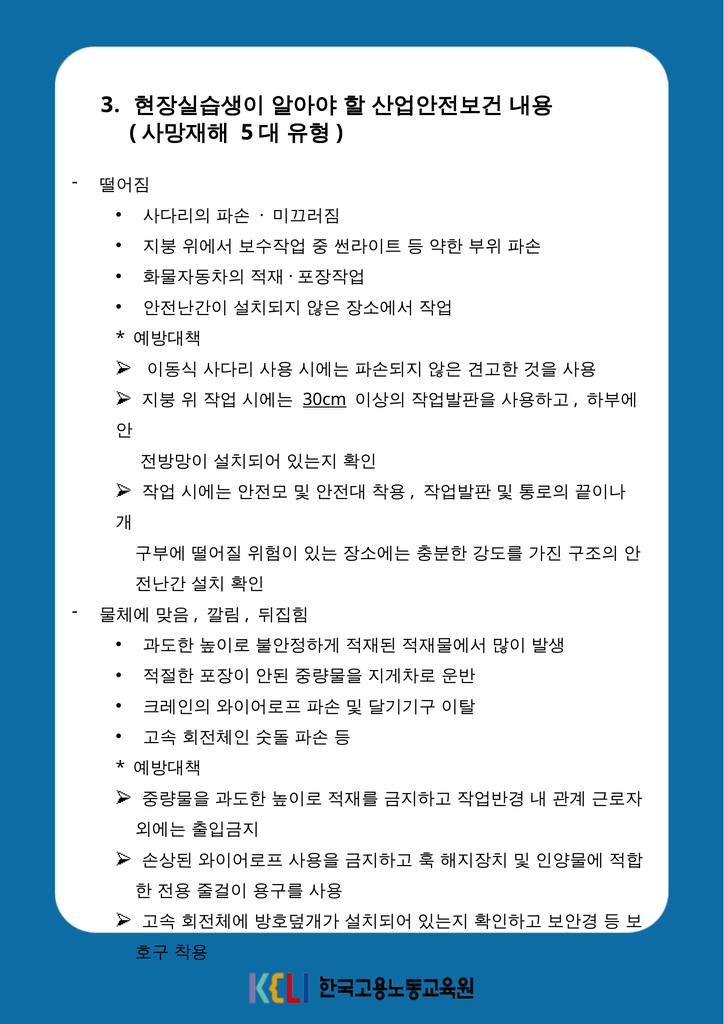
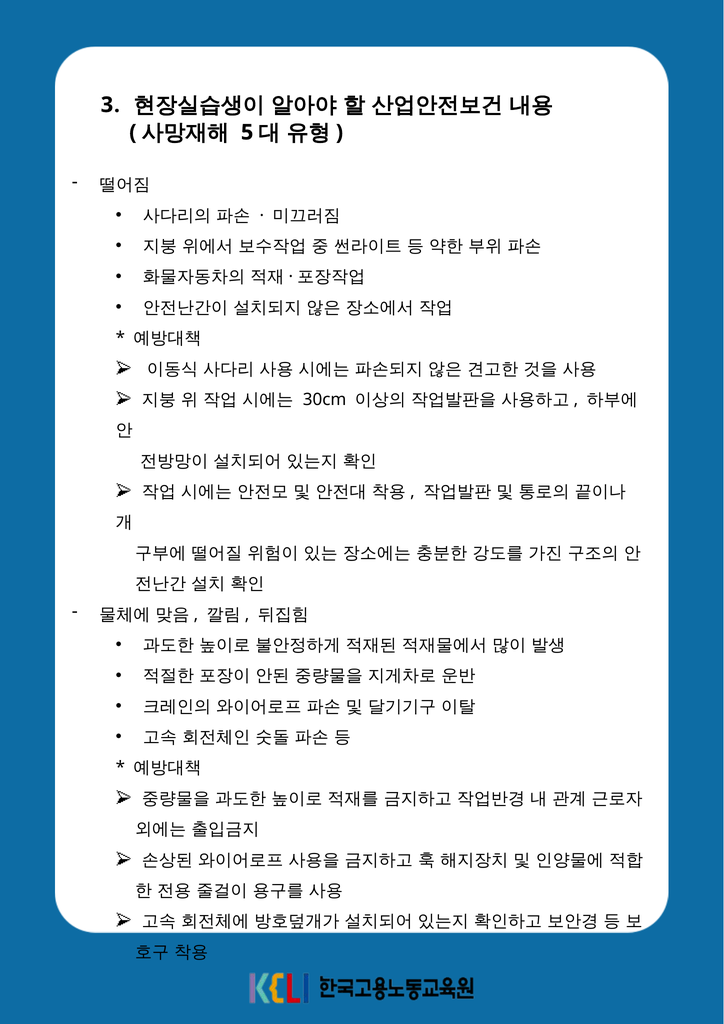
30cm underline: present -> none
